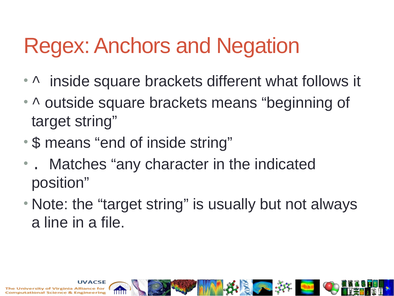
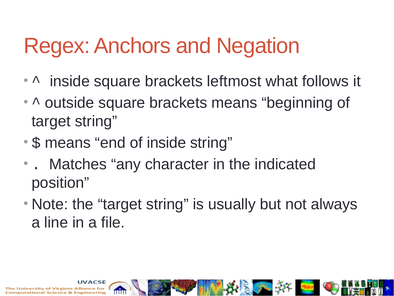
different: different -> leftmost
